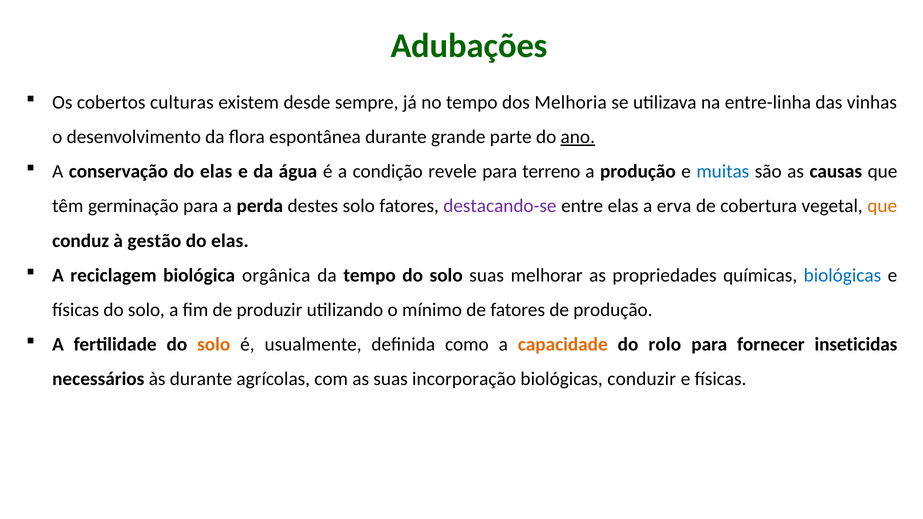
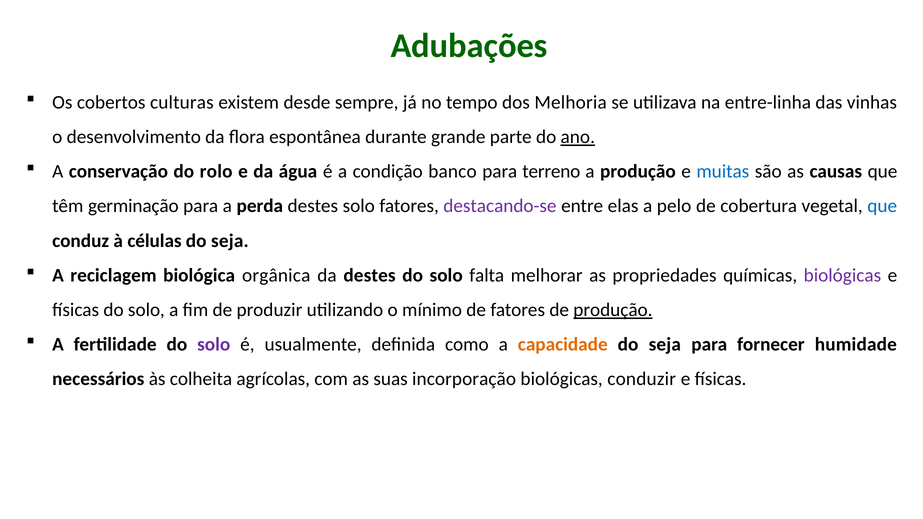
conservação do elas: elas -> rolo
revele: revele -> banco
erva: erva -> pelo
que at (882, 206) colour: orange -> blue
gestão: gestão -> células
elas at (230, 241): elas -> seja
da tempo: tempo -> destes
solo suas: suas -> falta
biológicas at (842, 275) colour: blue -> purple
produção at (613, 310) underline: none -> present
solo at (214, 345) colour: orange -> purple
rolo at (665, 345): rolo -> seja
inseticidas: inseticidas -> humidade
às durante: durante -> colheita
